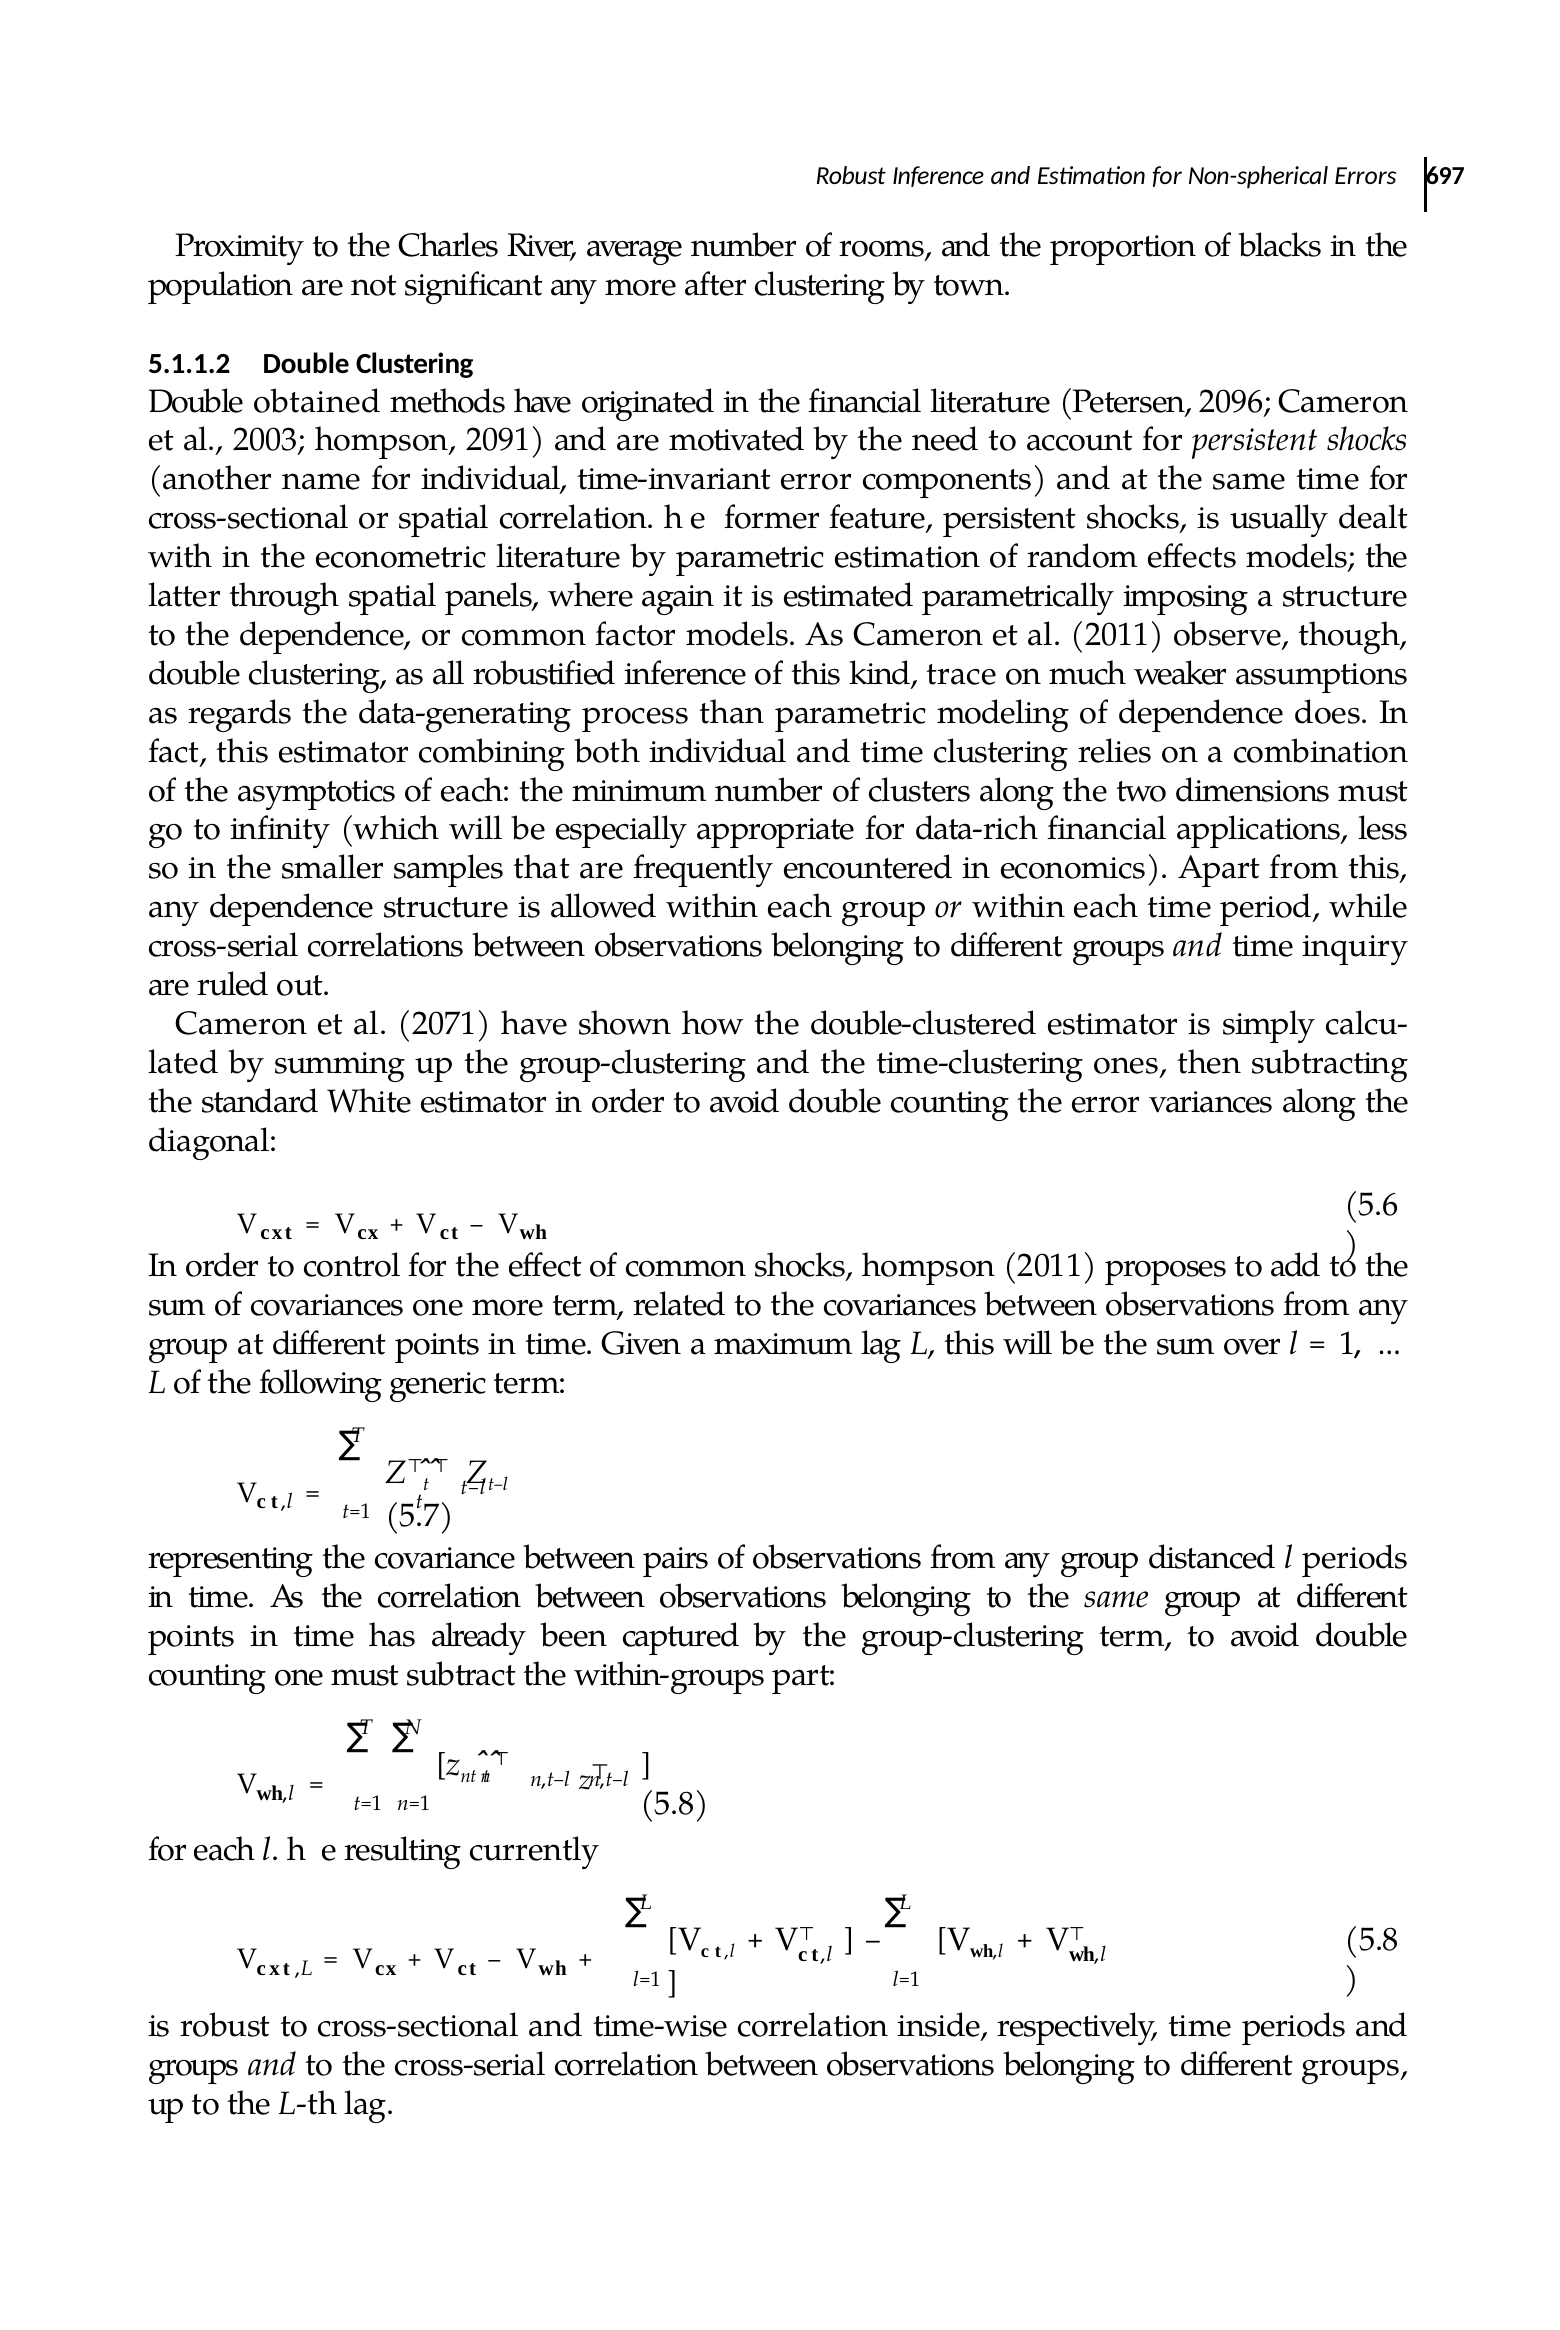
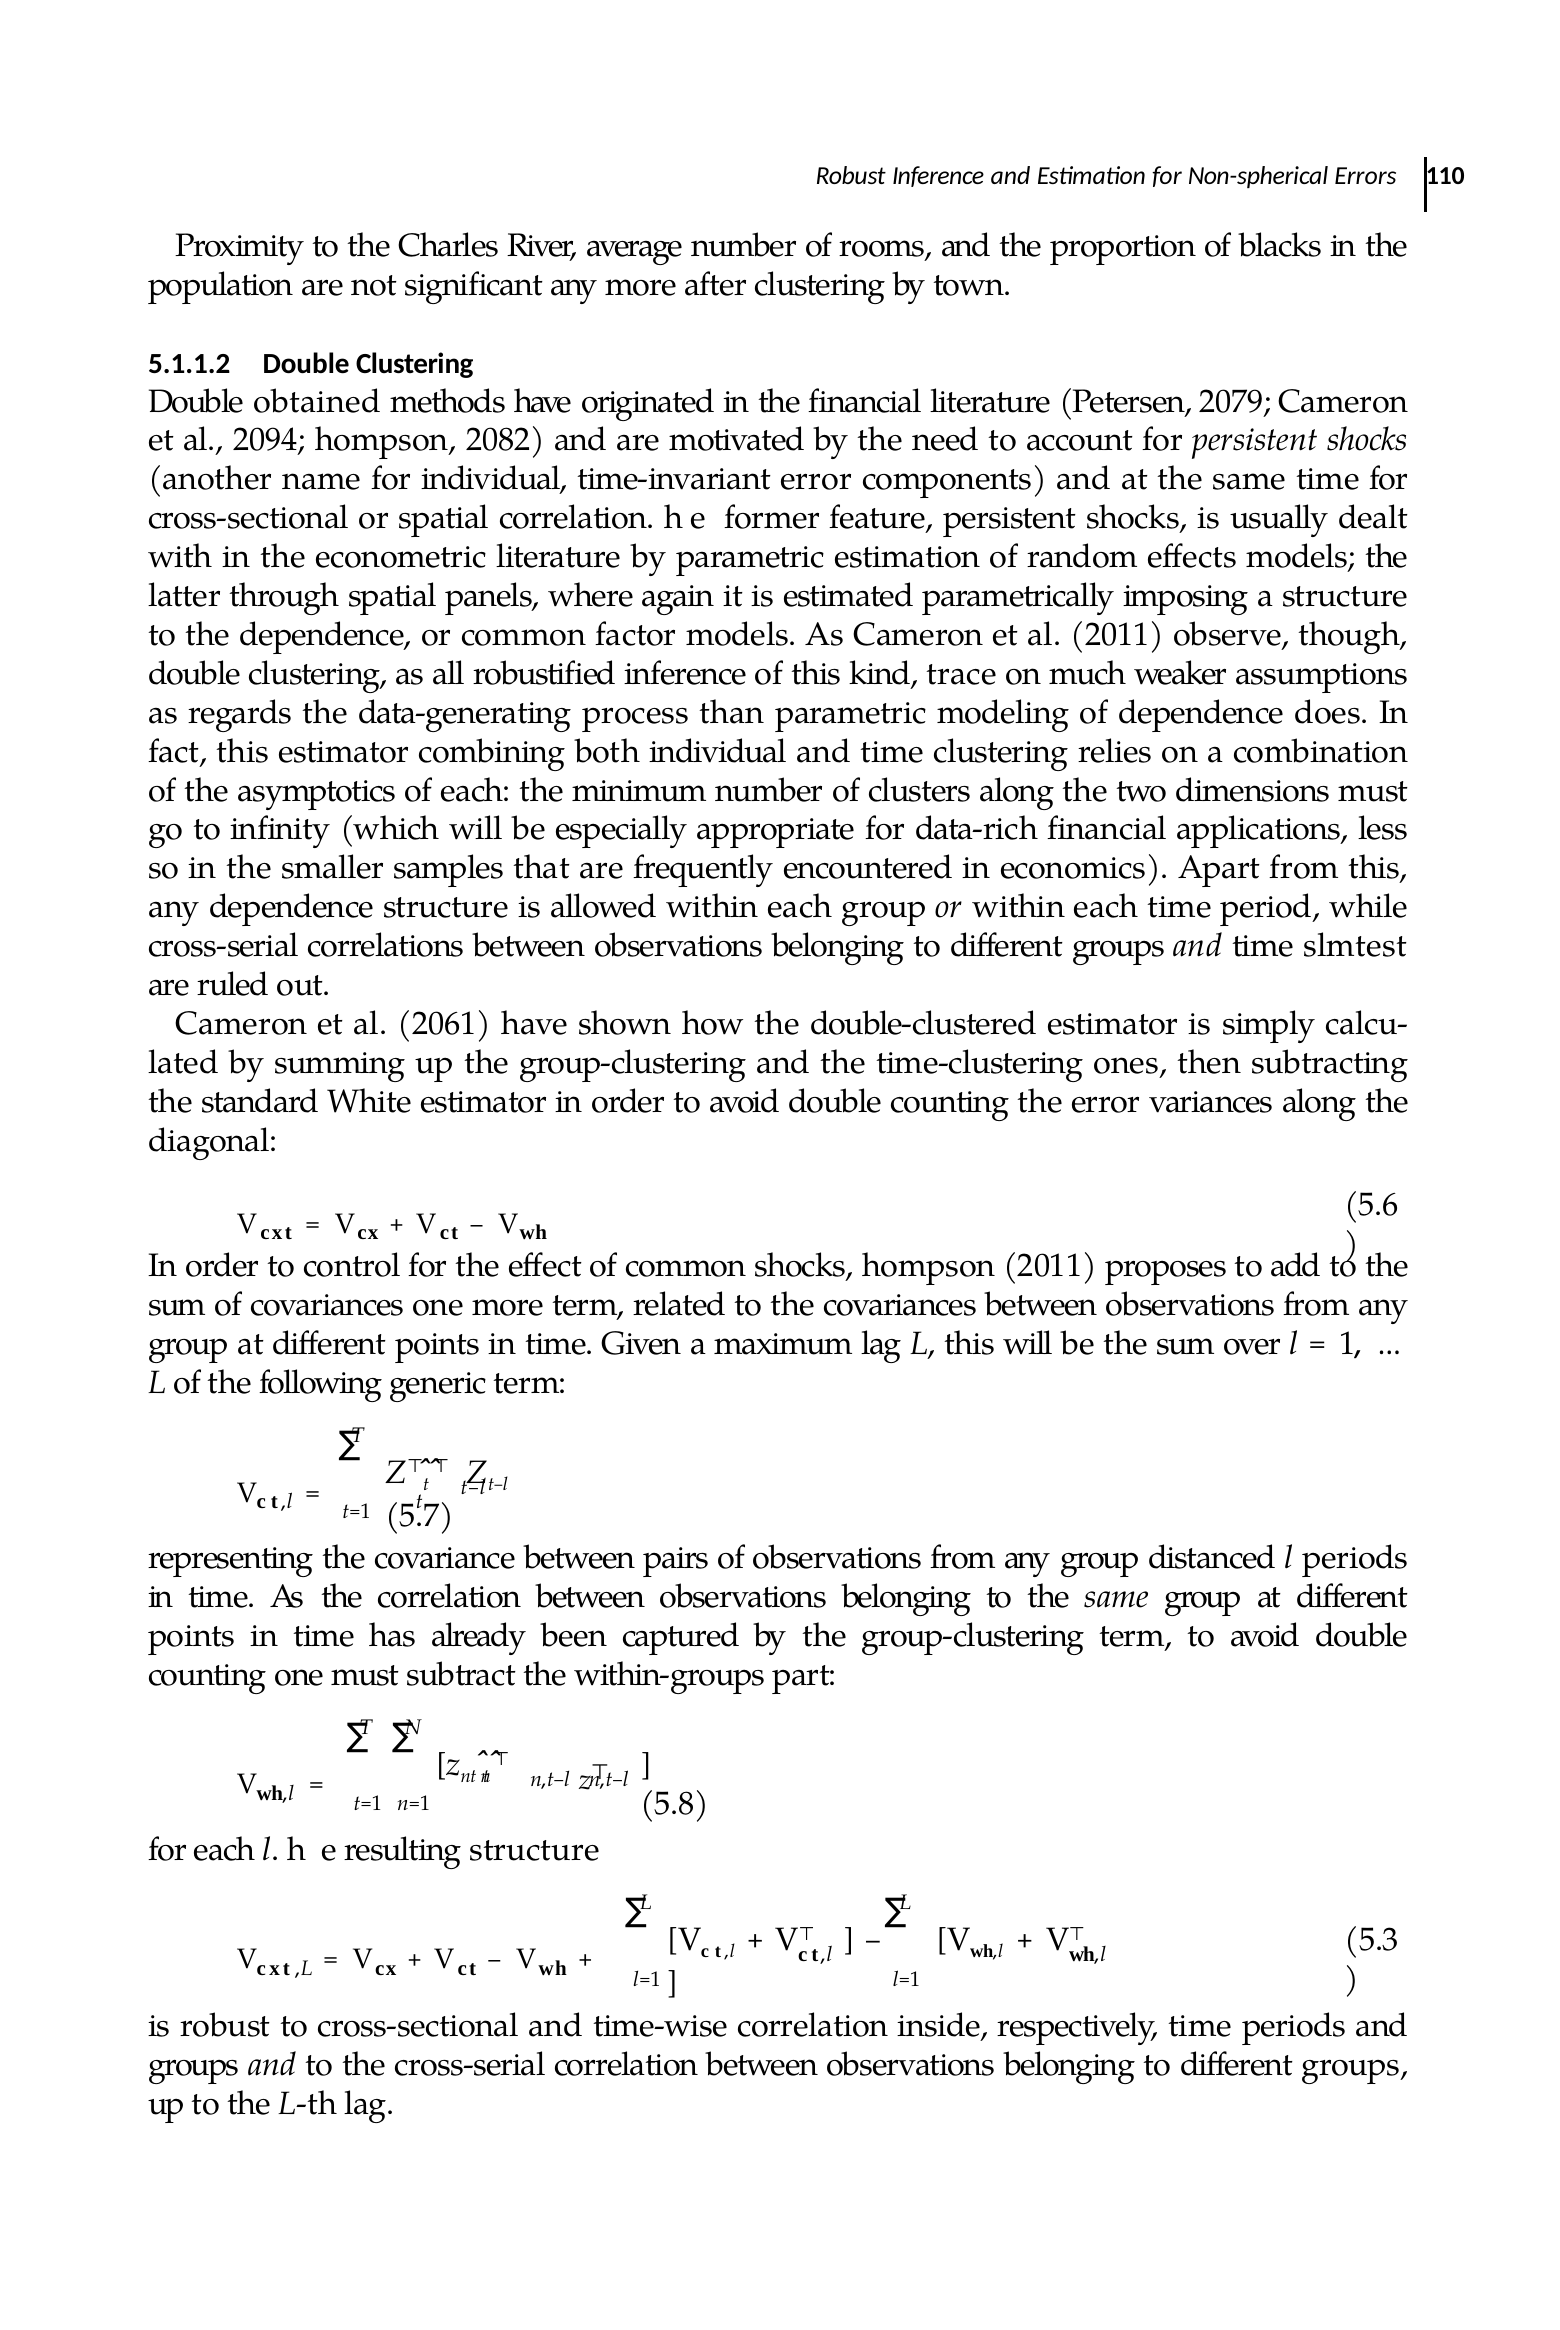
697: 697 -> 110
2096: 2096 -> 2079
2003: 2003 -> 2094
2091: 2091 -> 2082
inquiry: inquiry -> slmtest
2071: 2071 -> 2061
resulting currently: currently -> structure
5.8 at (1372, 1940): 5.8 -> 5.3
